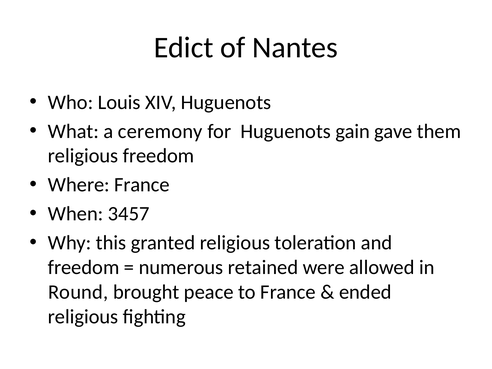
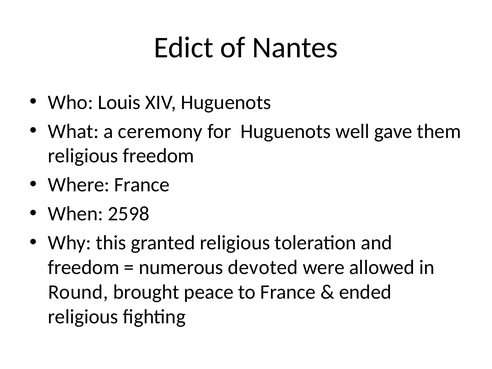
gain: gain -> well
3457: 3457 -> 2598
retained: retained -> devoted
